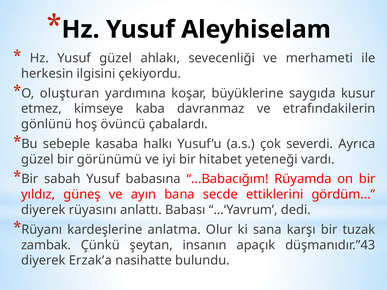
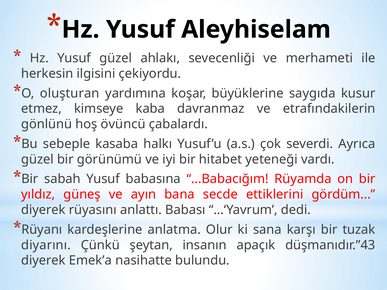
zambak: zambak -> diyarını
Erzak’a: Erzak’a -> Emek’a
